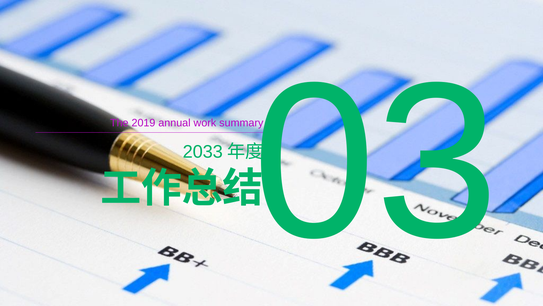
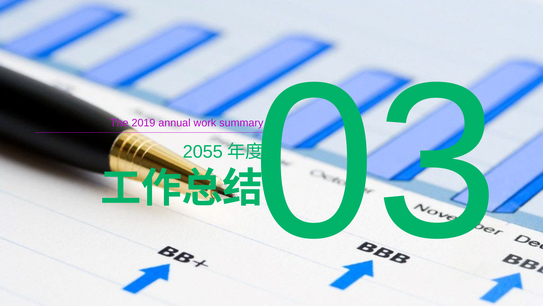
2033: 2033 -> 2055
